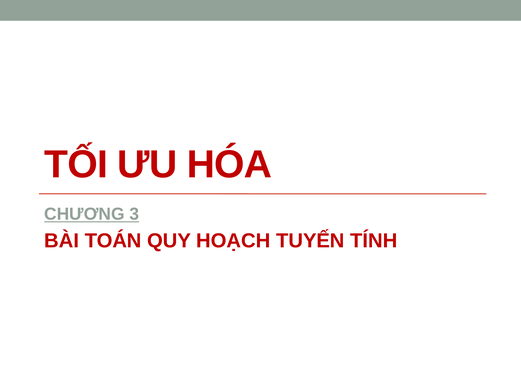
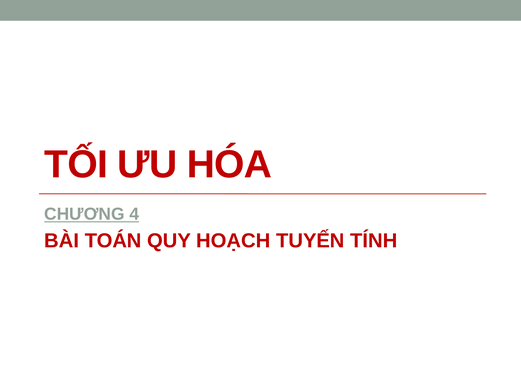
3: 3 -> 4
